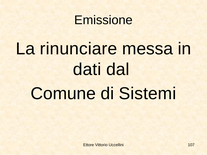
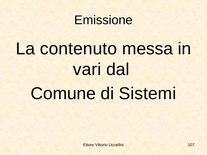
rinunciare: rinunciare -> contenuto
dati: dati -> vari
